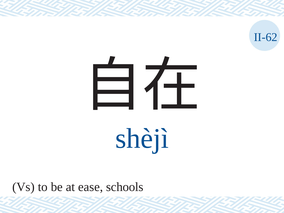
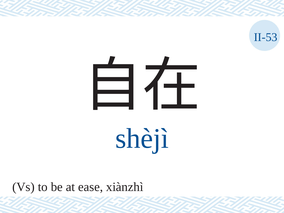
II-62: II-62 -> II-53
schools: schools -> xiànzhì
